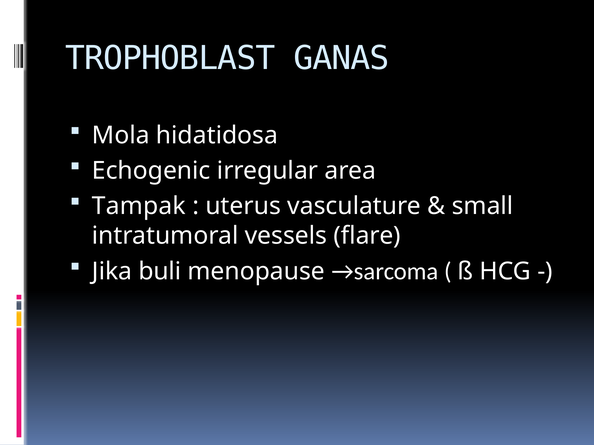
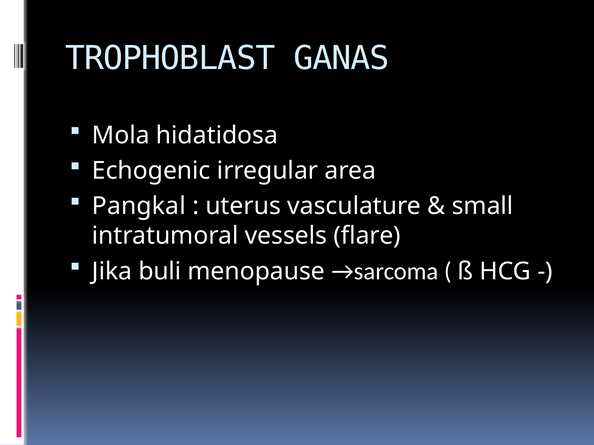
Tampak: Tampak -> Pangkal
